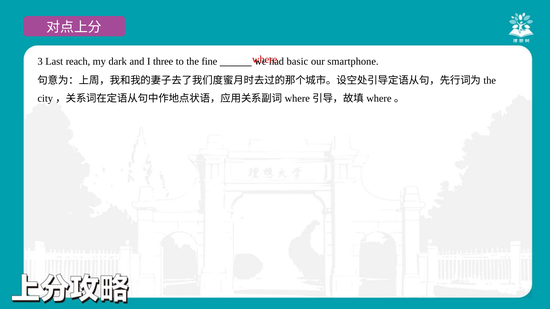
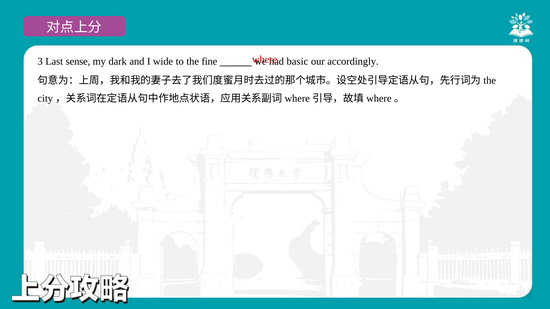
reach: reach -> sense
three: three -> wide
smartphone: smartphone -> accordingly
